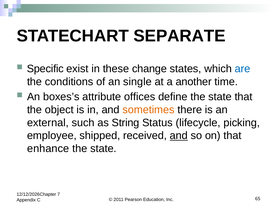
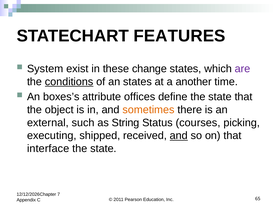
SEPARATE: SEPARATE -> FEATURES
Specific: Specific -> System
are colour: blue -> purple
conditions underline: none -> present
an single: single -> states
lifecycle: lifecycle -> courses
employee: employee -> executing
enhance: enhance -> interface
